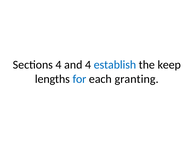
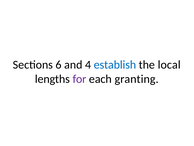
Sections 4: 4 -> 6
keep: keep -> local
for colour: blue -> purple
